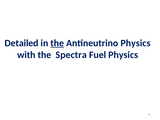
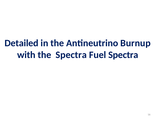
the at (57, 43) underline: present -> none
Antineutrino Physics: Physics -> Burnup
Fuel Physics: Physics -> Spectra
